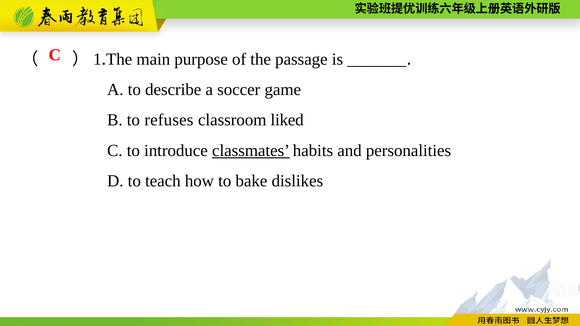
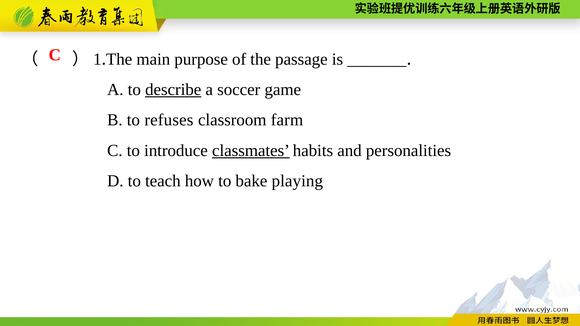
describe underline: none -> present
liked: liked -> farm
dislikes: dislikes -> playing
